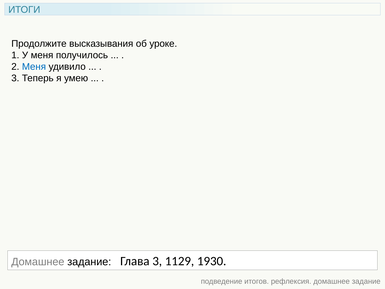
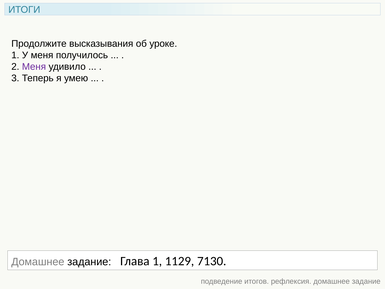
Меня at (34, 67) colour: blue -> purple
Глава 3: 3 -> 1
1930: 1930 -> 7130
